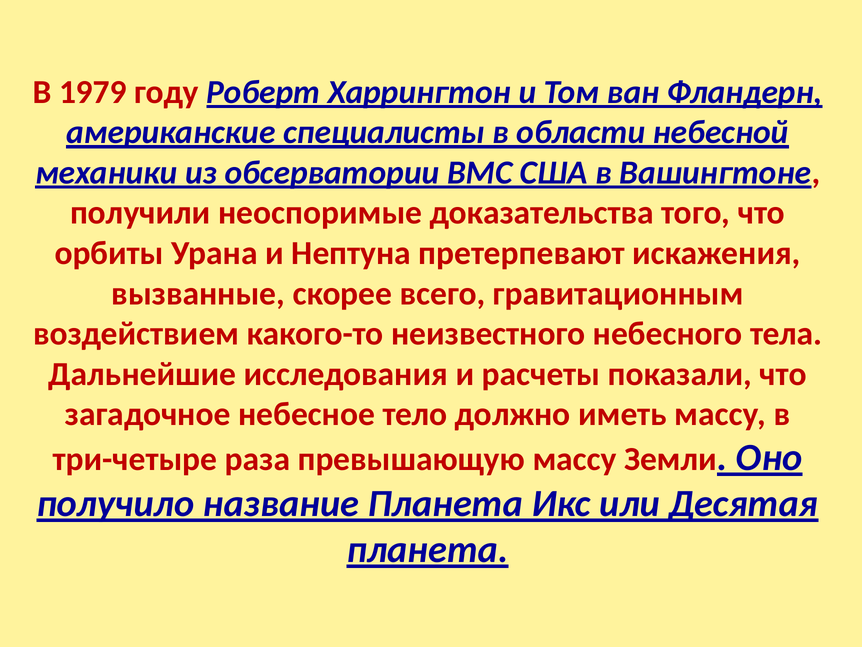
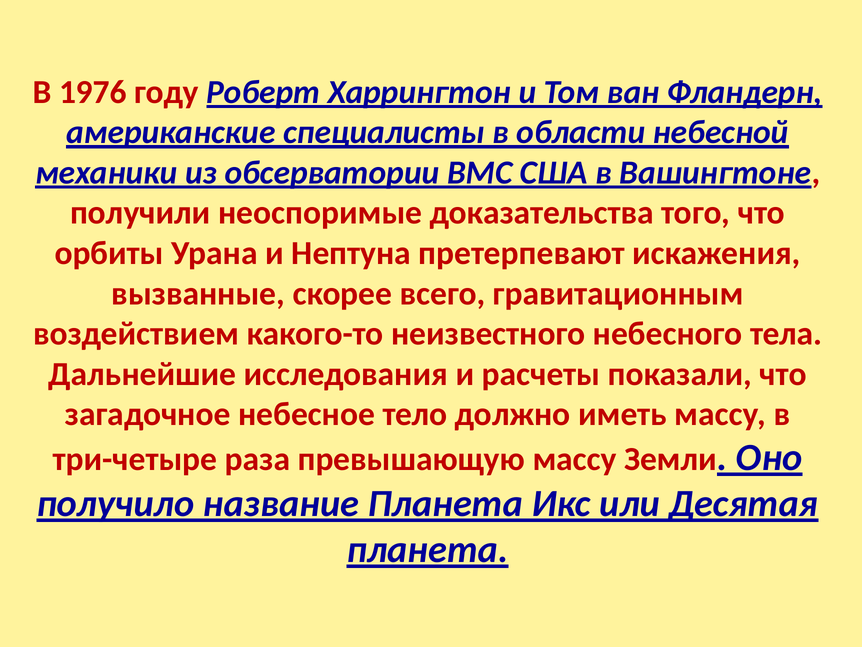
1979: 1979 -> 1976
